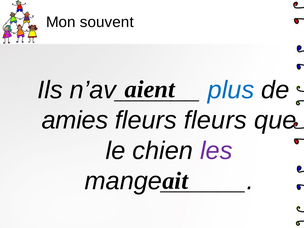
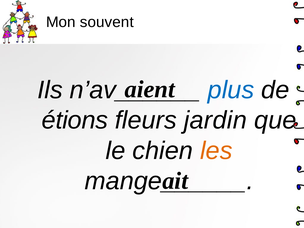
amies: amies -> étions
fleurs fleurs: fleurs -> jardin
les colour: purple -> orange
